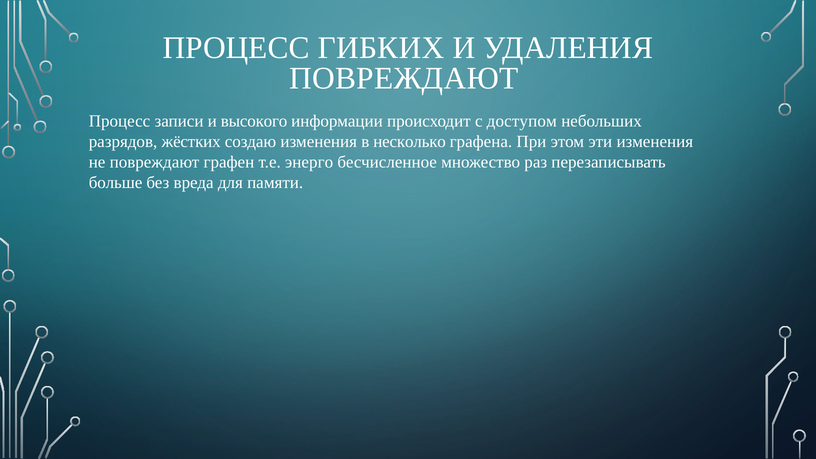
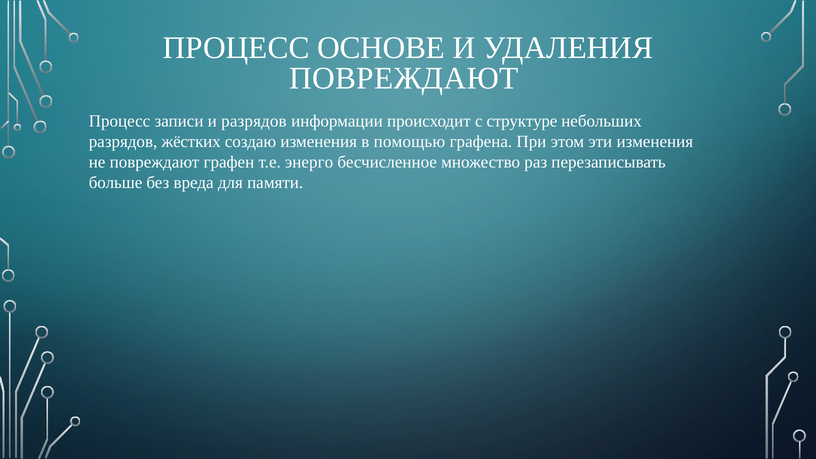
ГИБКИХ: ГИБКИХ -> ОСНОВЕ
и высокого: высокого -> разрядов
доступом: доступом -> структуре
несколько: несколько -> помощью
